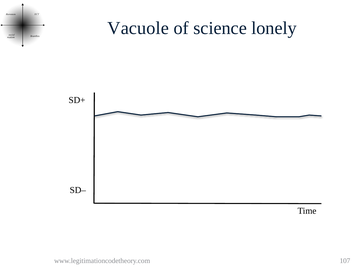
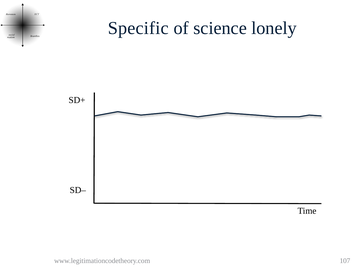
Vacuole: Vacuole -> Specific
